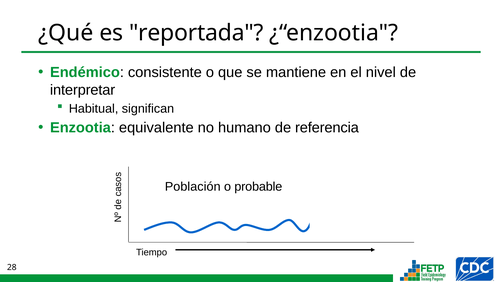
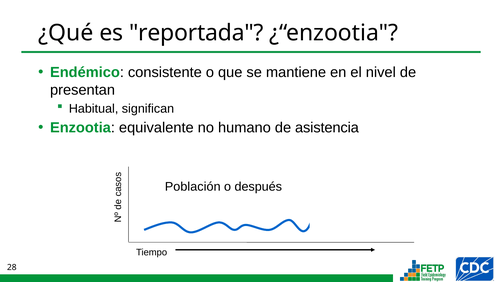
interpretar: interpretar -> presentan
referencia: referencia -> asistencia
probable: probable -> después
